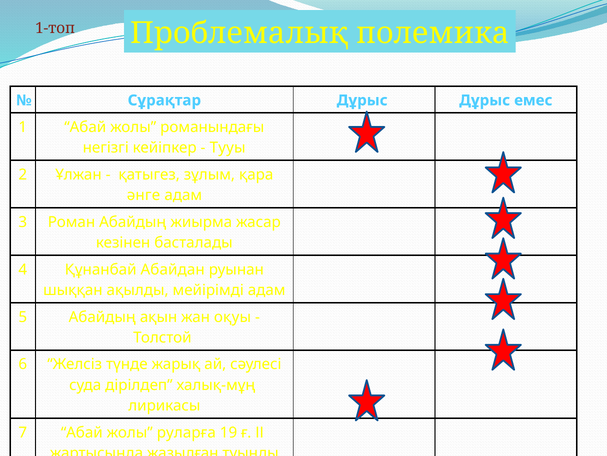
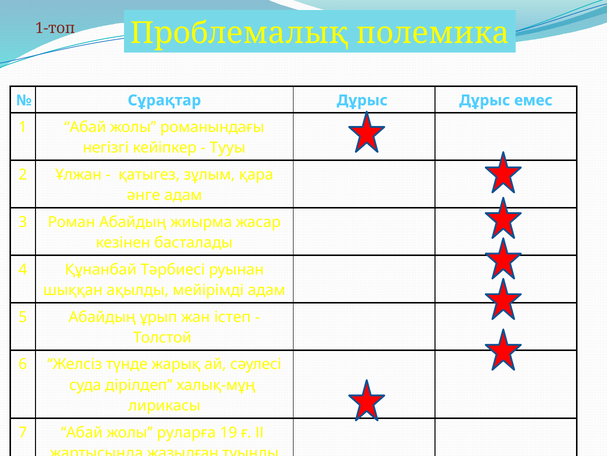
Абайдан: Абайдан -> Тәрбиесі
ақын: ақын -> ұрып
оқуы: оқуы -> істеп
